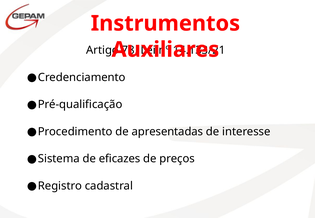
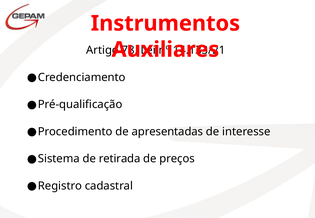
eficazes: eficazes -> retirada
